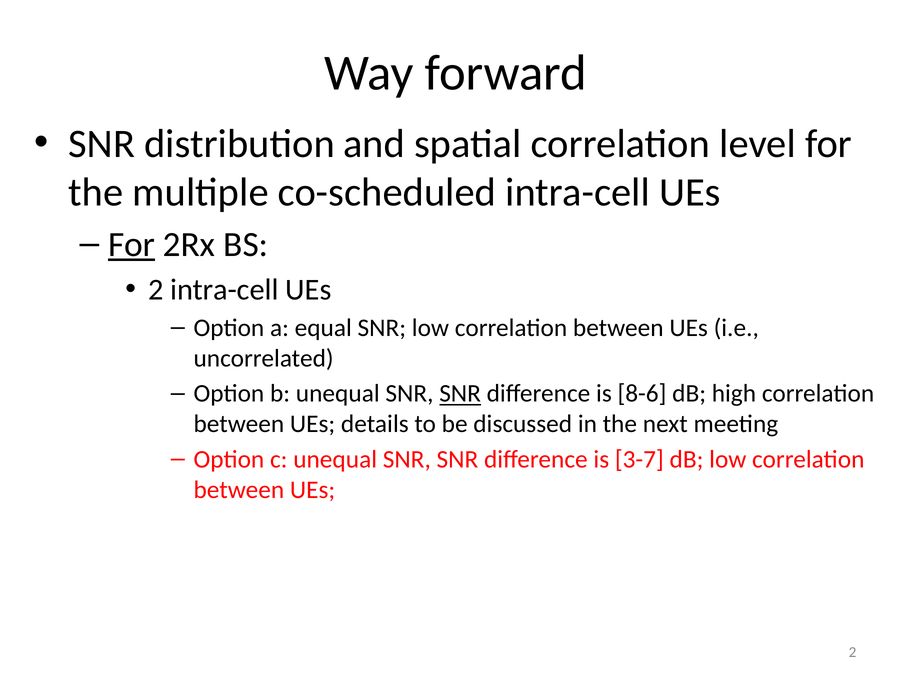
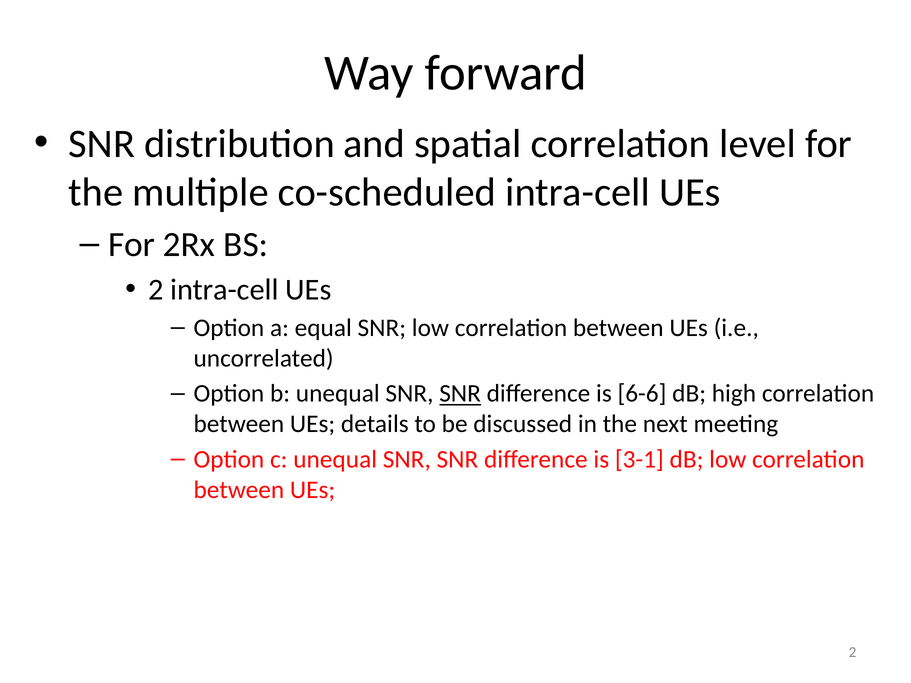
For at (132, 245) underline: present -> none
8-6: 8-6 -> 6-6
3-7: 3-7 -> 3-1
